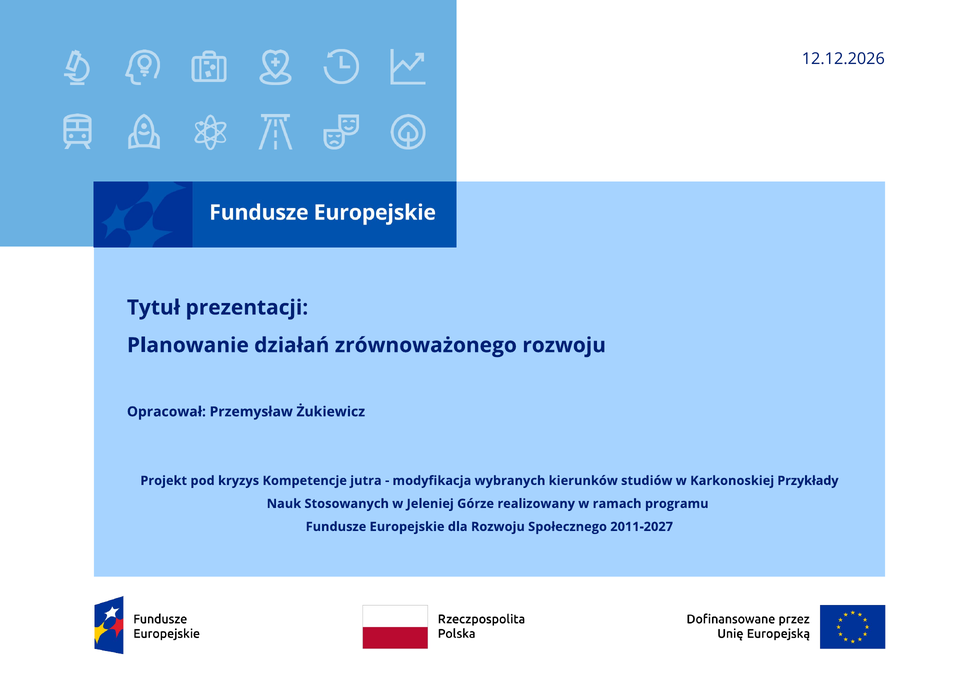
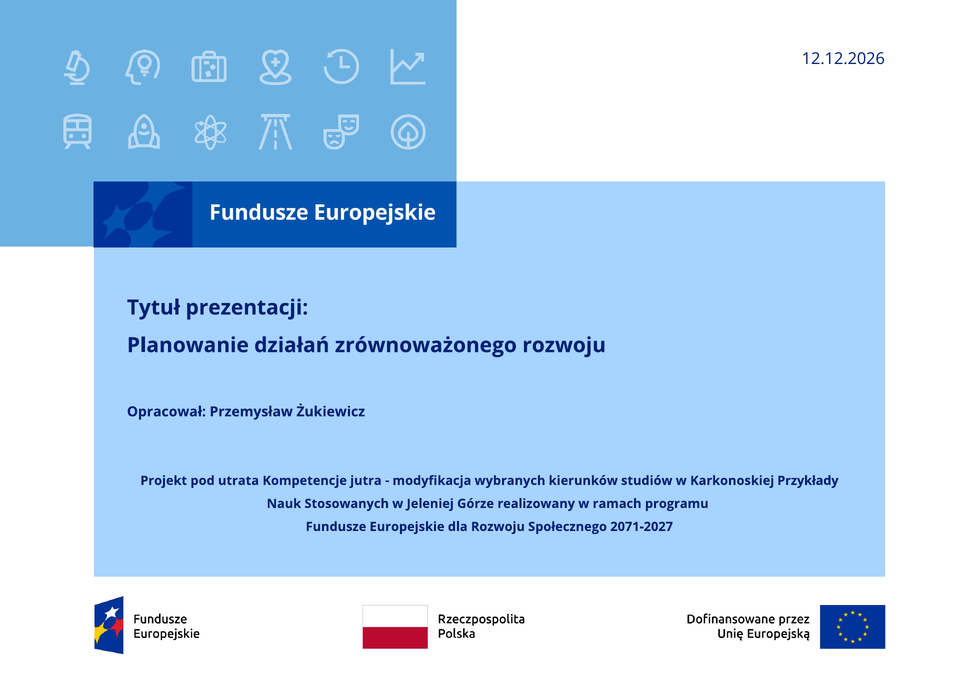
kryzys: kryzys -> utrata
2011-2027: 2011-2027 -> 2071-2027
